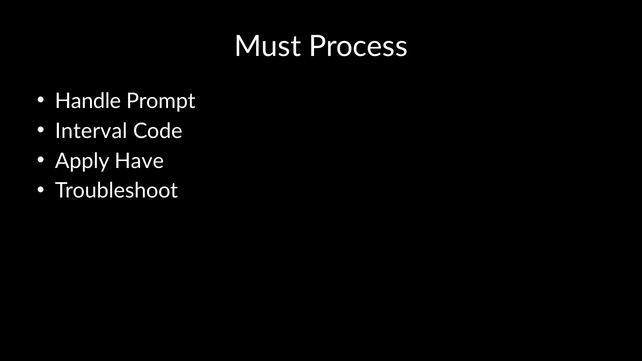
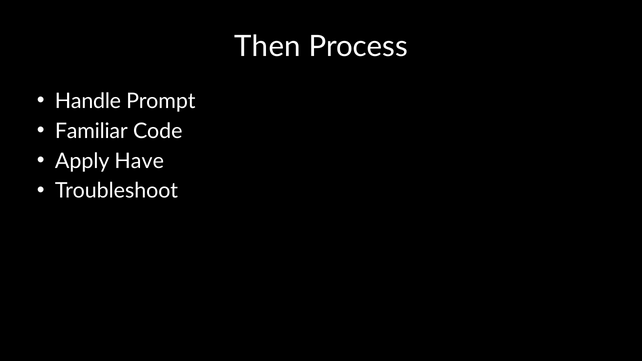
Must: Must -> Then
Interval: Interval -> Familiar
